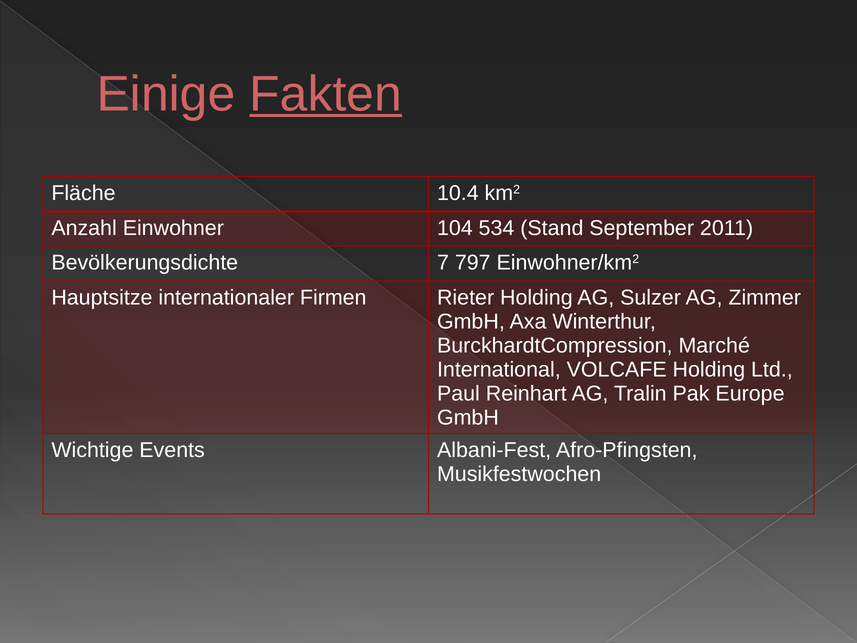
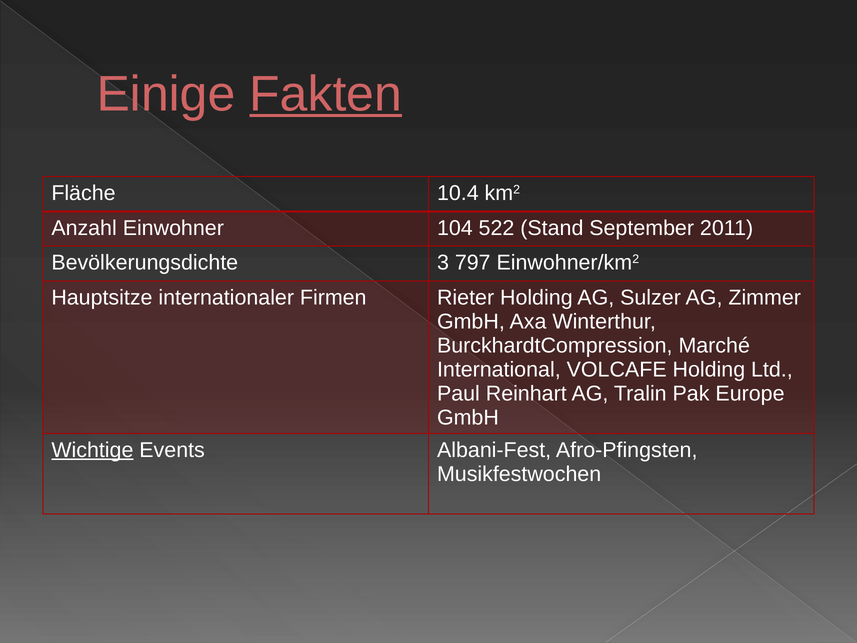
534: 534 -> 522
7: 7 -> 3
Wichtige underline: none -> present
